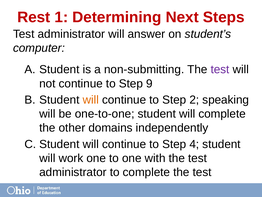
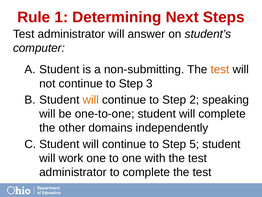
Rest: Rest -> Rule
test at (220, 69) colour: purple -> orange
9: 9 -> 3
4: 4 -> 5
